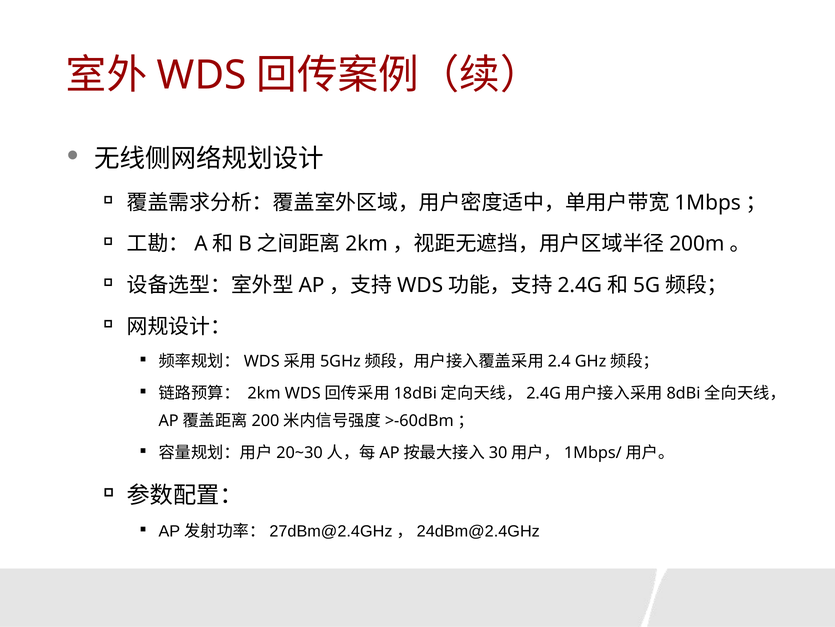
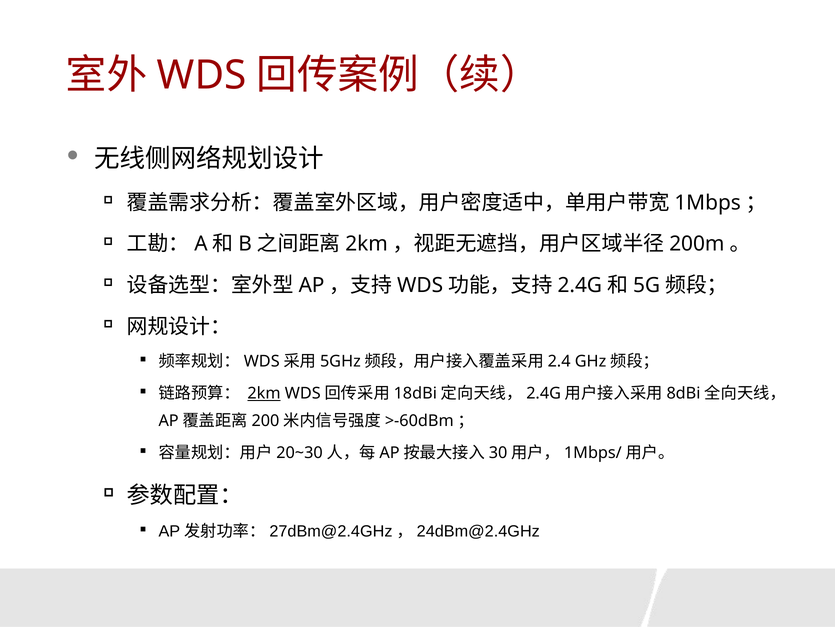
2km underline: none -> present
